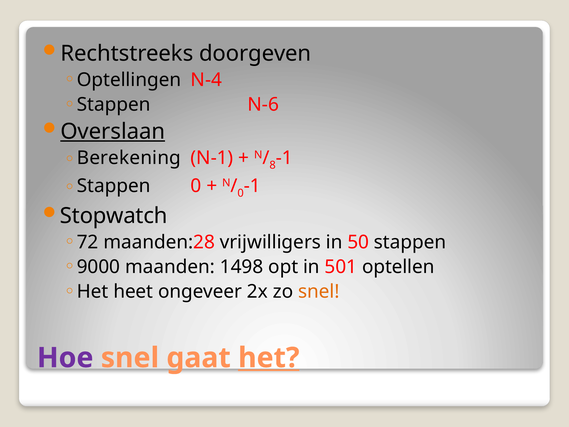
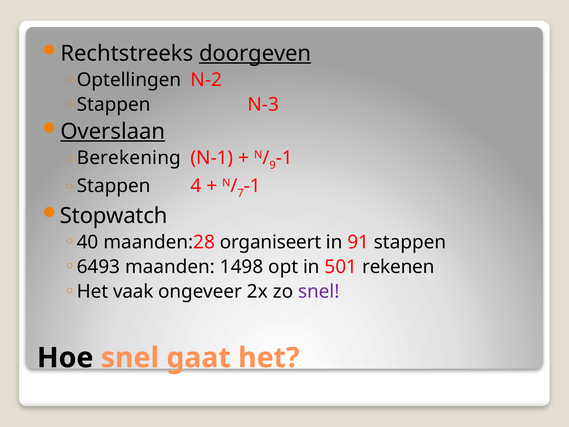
doorgeven underline: none -> present
N-4: N-4 -> N-2
N-6: N-6 -> N-3
8: 8 -> 9
Stappen 0: 0 -> 4
0 at (241, 193): 0 -> 7
72: 72 -> 40
vrijwilligers: vrijwilligers -> organiseert
50: 50 -> 91
9000: 9000 -> 6493
optellen: optellen -> rekenen
heet: heet -> vaak
snel at (319, 291) colour: orange -> purple
Hoe colour: purple -> black
het at (269, 358) underline: present -> none
